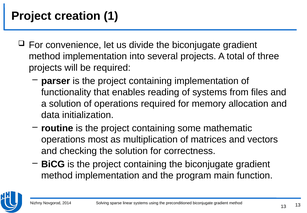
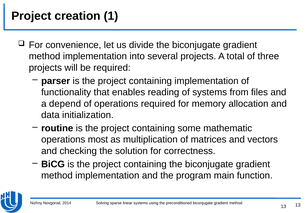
a solution: solution -> depend
